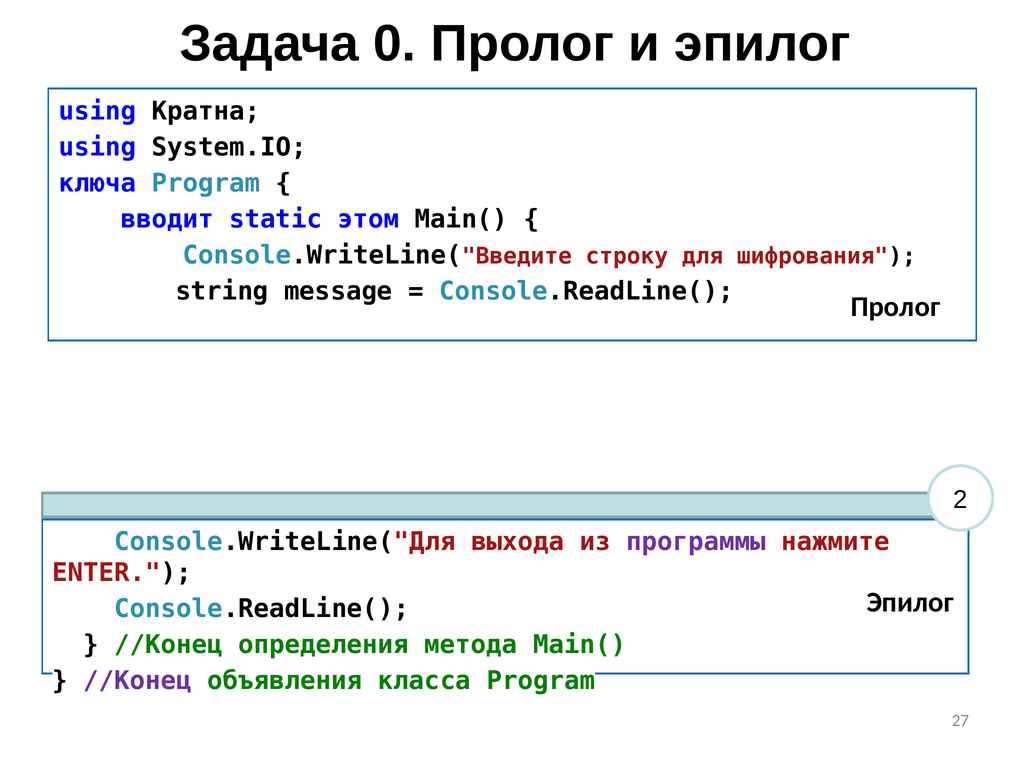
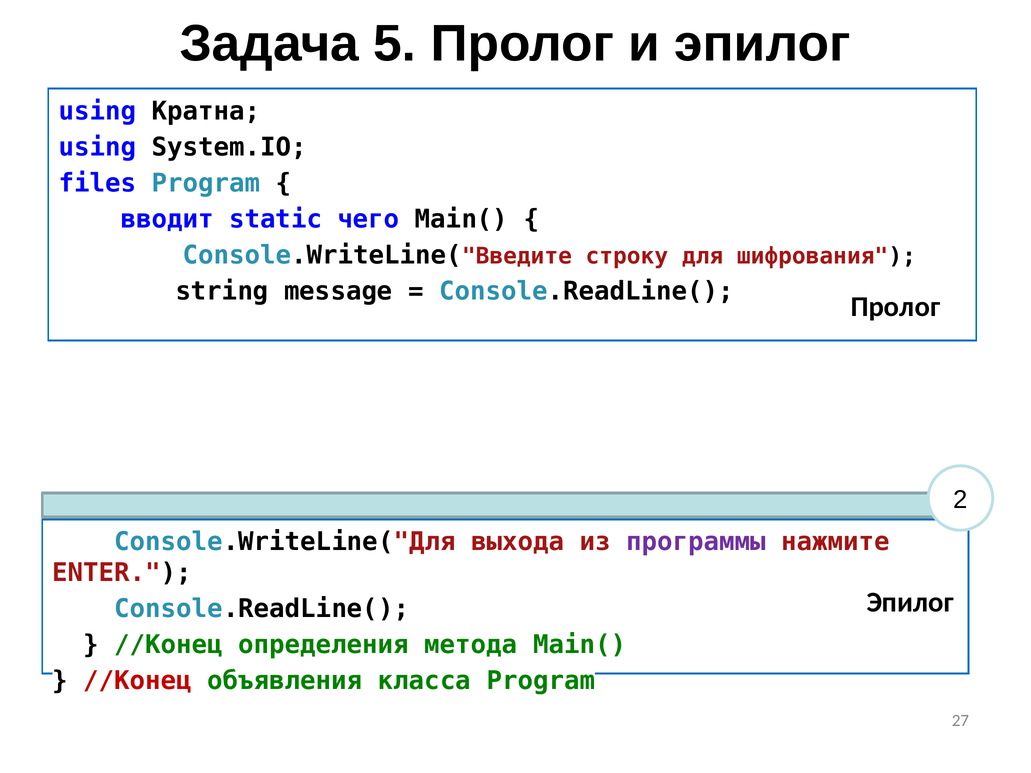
0: 0 -> 5
ключа: ключа -> files
этом: этом -> чего
//Конец at (138, 681) colour: purple -> red
